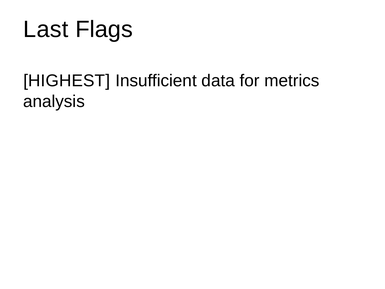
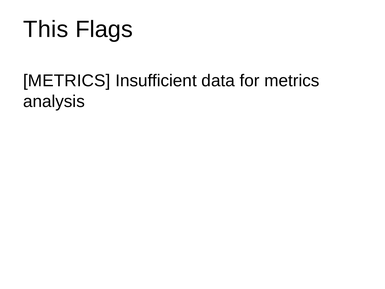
Last: Last -> This
HIGHEST at (67, 81): HIGHEST -> METRICS
